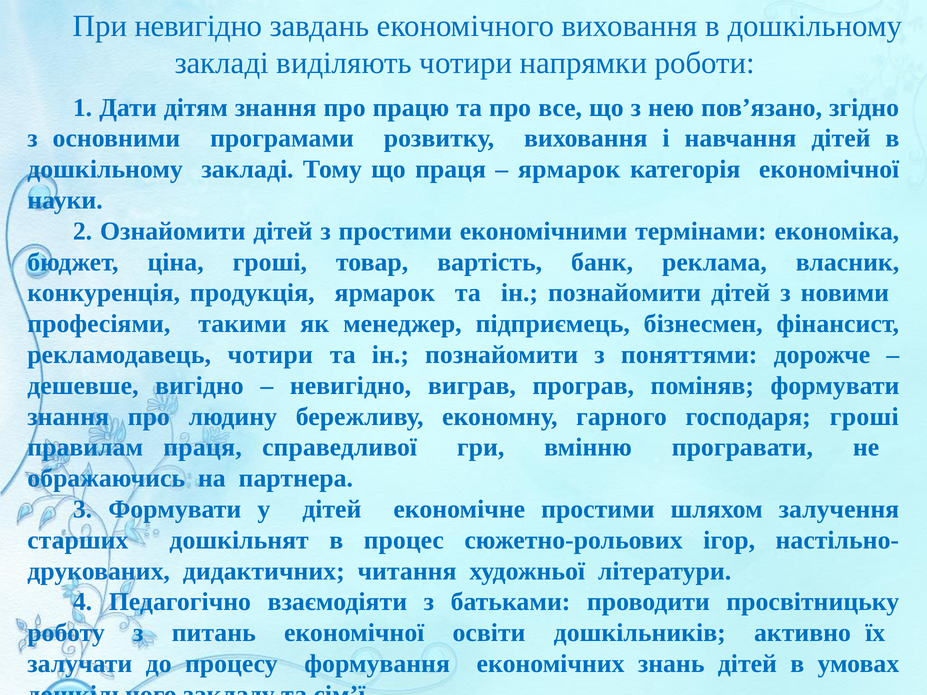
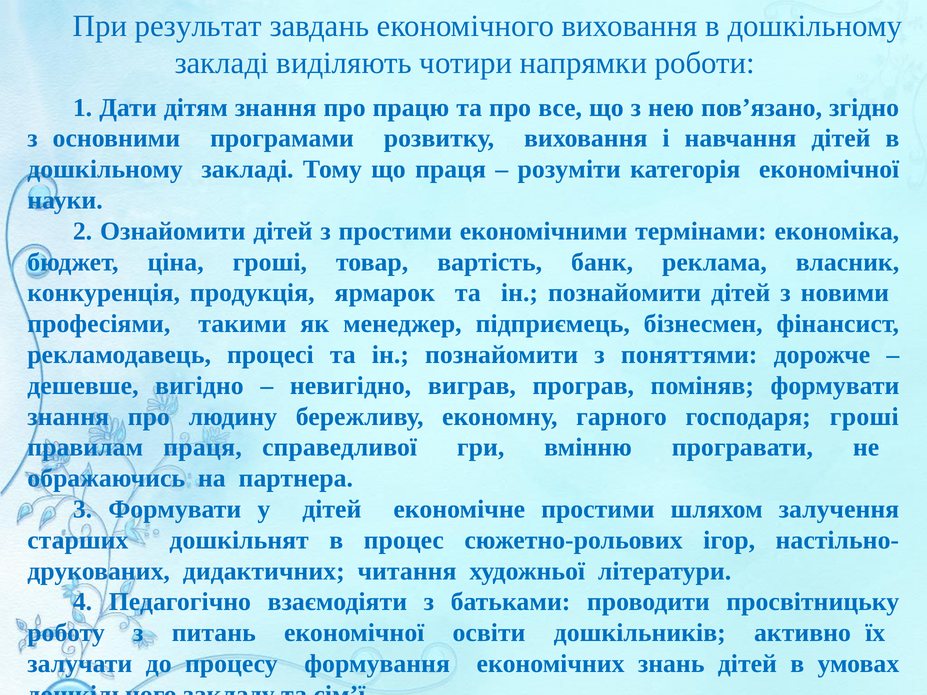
При невигідно: невигідно -> результат
ярмарок at (569, 169): ярмарок -> розуміти
рекламодавець чотири: чотири -> процесі
